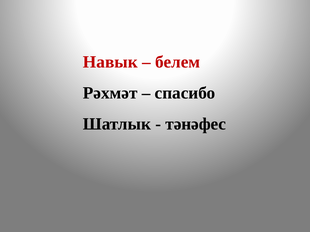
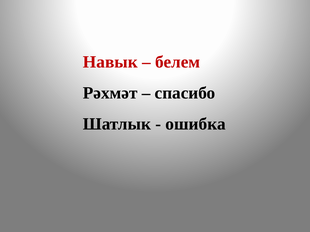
тәнәфес: тәнәфес -> ошибка
